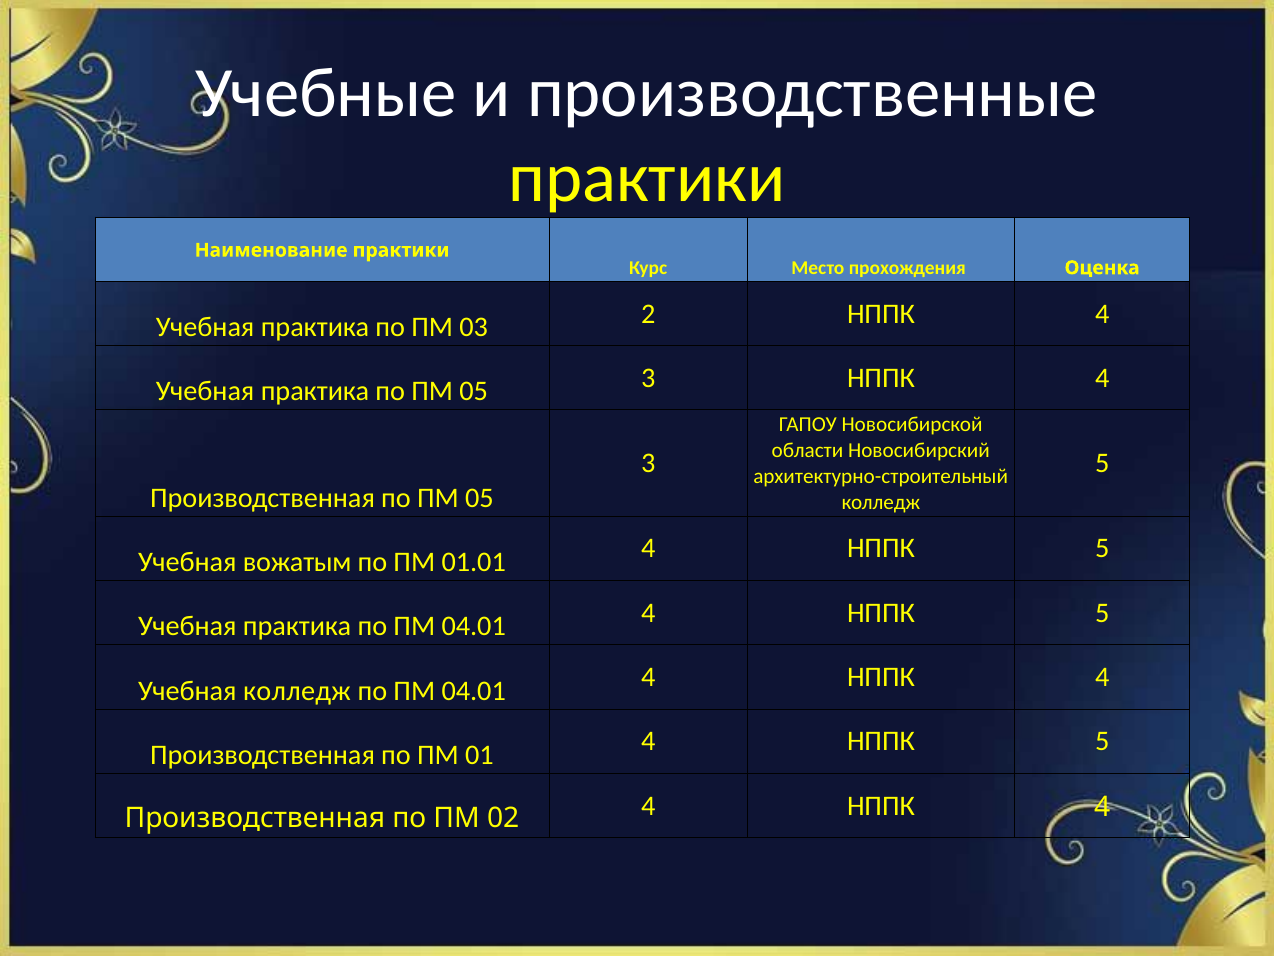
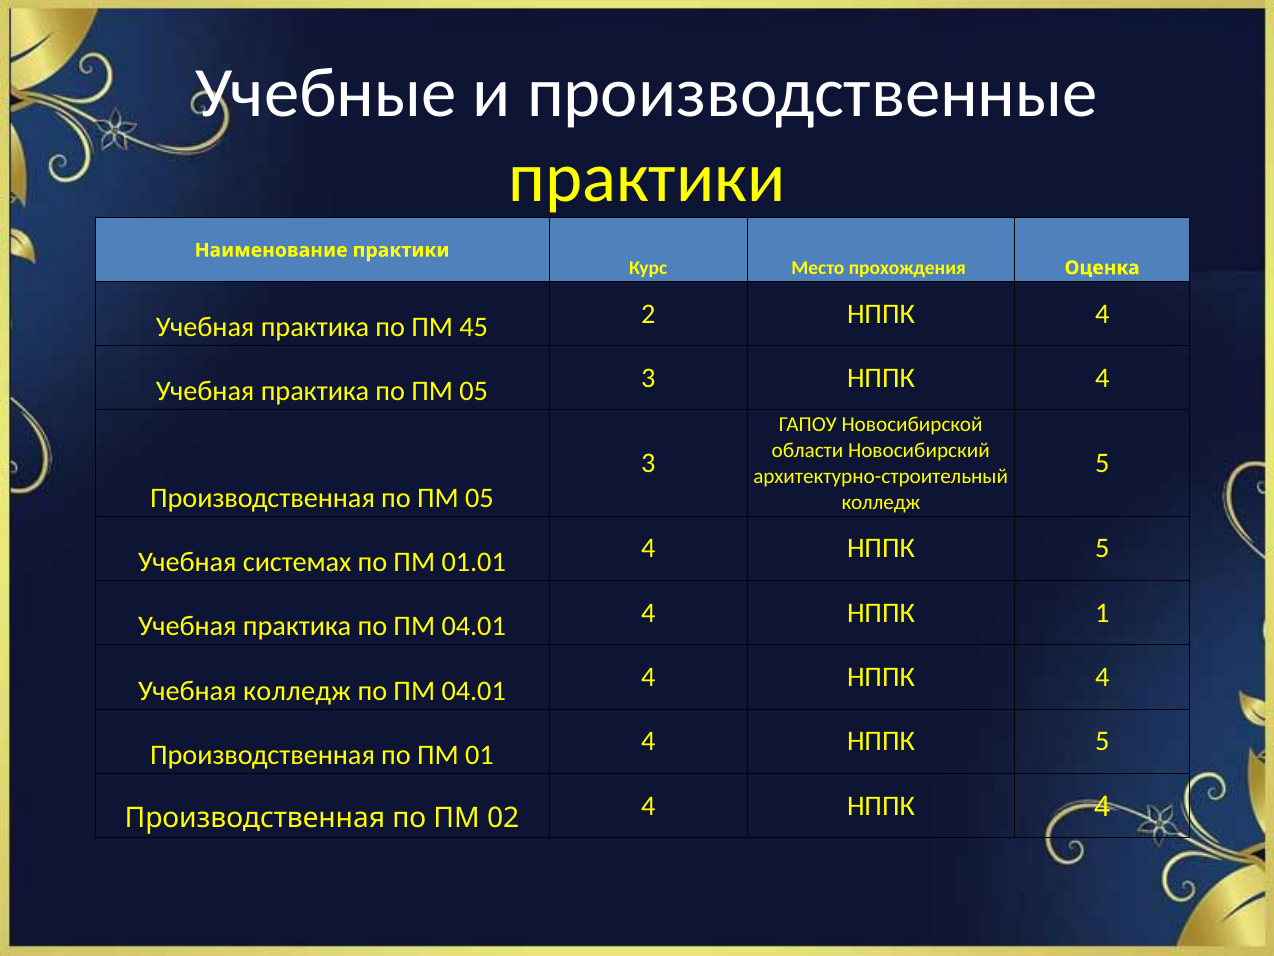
03: 03 -> 45
вожатым: вожатым -> системах
04.01 4 НППК 5: 5 -> 1
